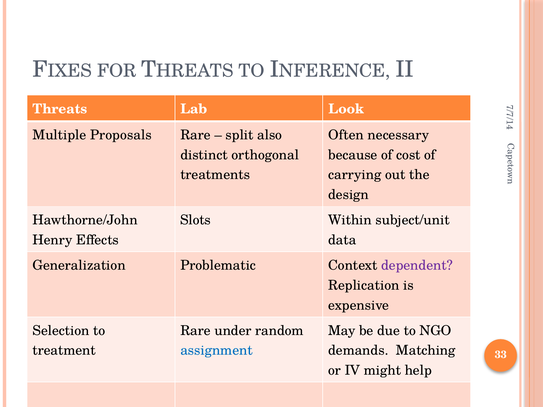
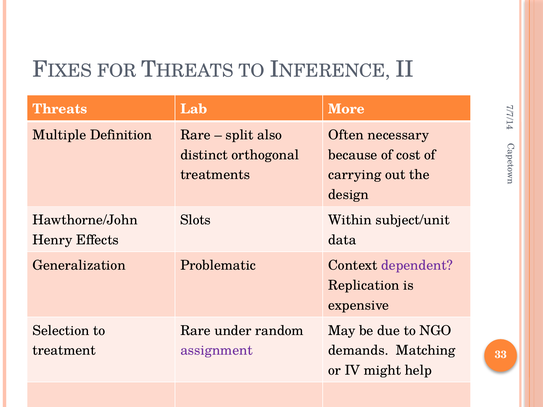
Look: Look -> More
Proposals: Proposals -> Definition
assignment colour: blue -> purple
